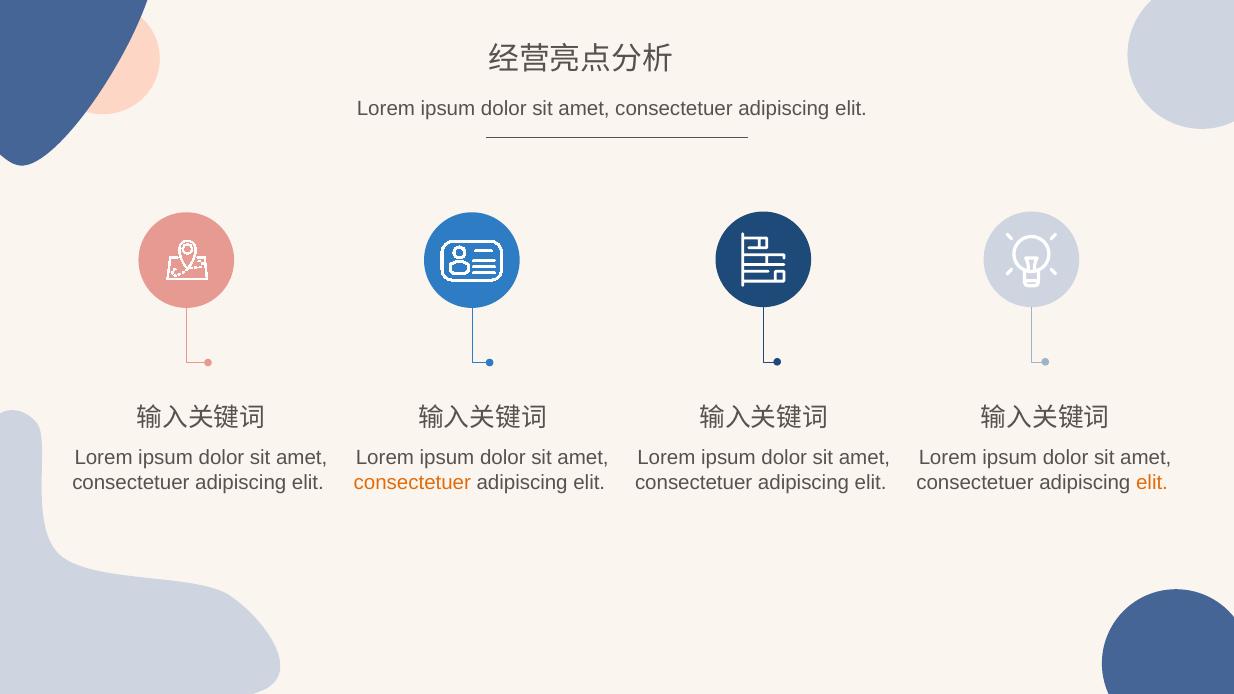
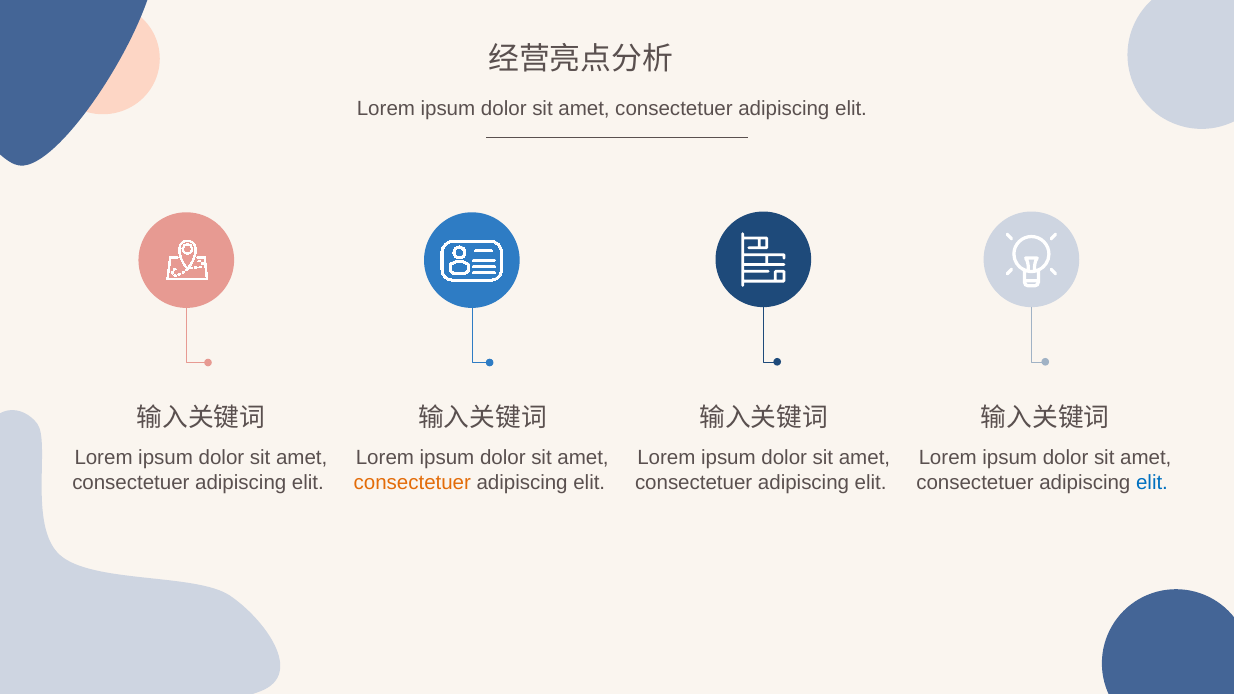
elit at (1152, 483) colour: orange -> blue
